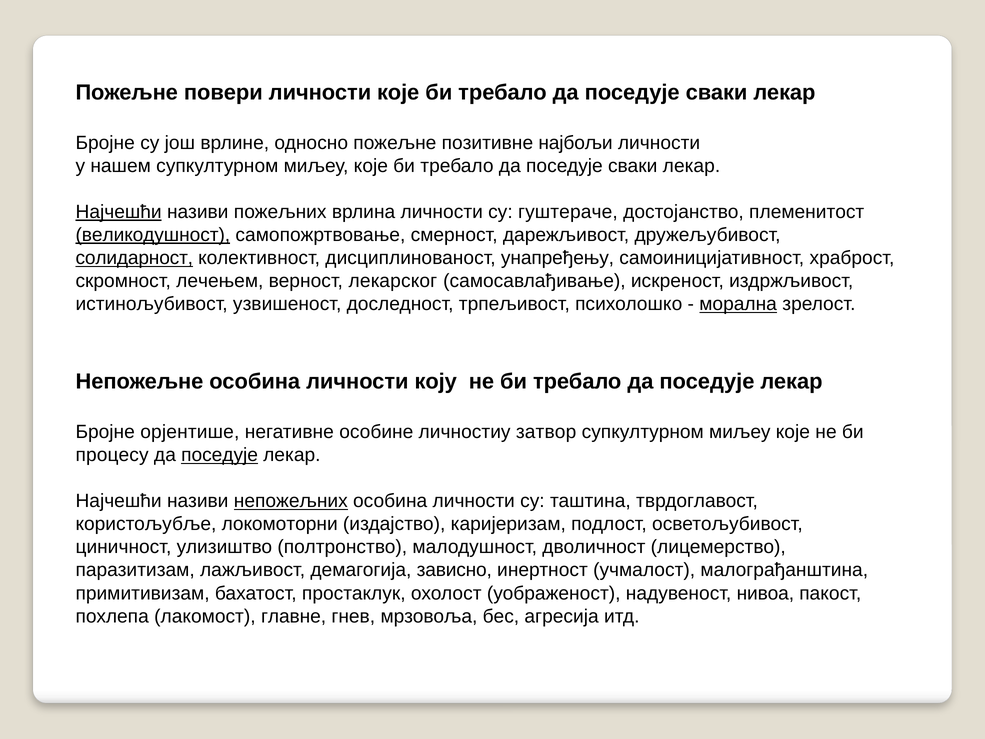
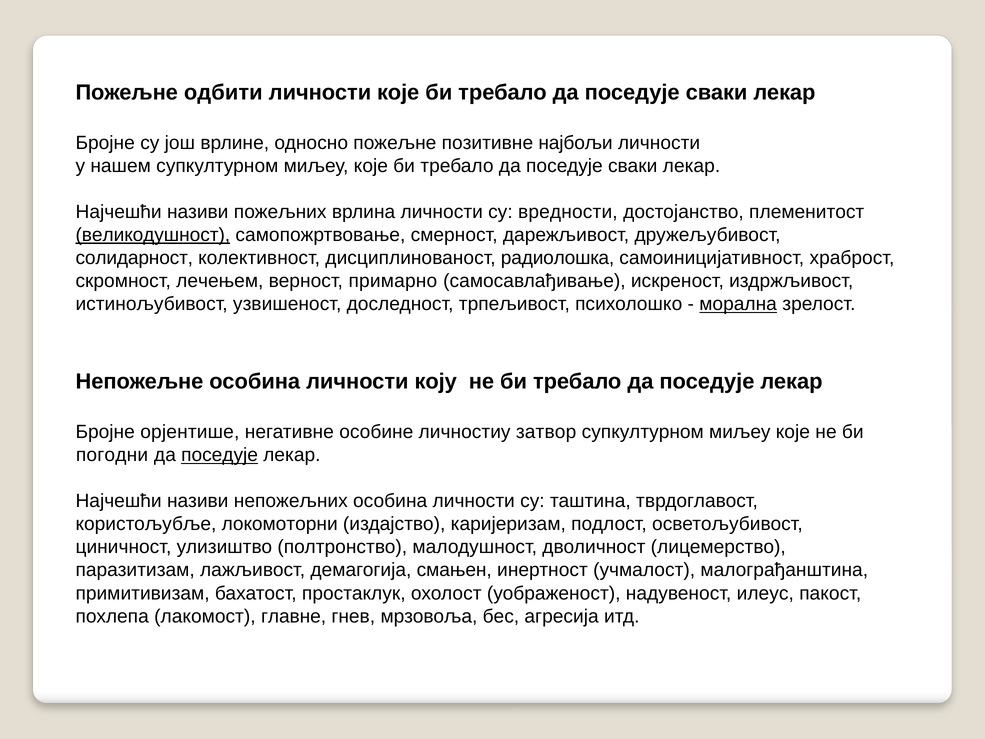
повери: повери -> одбити
Најчешћи at (119, 212) underline: present -> none
гуштераче: гуштераче -> вредности
солидарност underline: present -> none
унапређењу: унапређењу -> радиолошка
лекарског: лекарског -> примарно
процесу: процесу -> погодни
непожељних underline: present -> none
зависно: зависно -> смањен
нивоа: нивоа -> илеус
